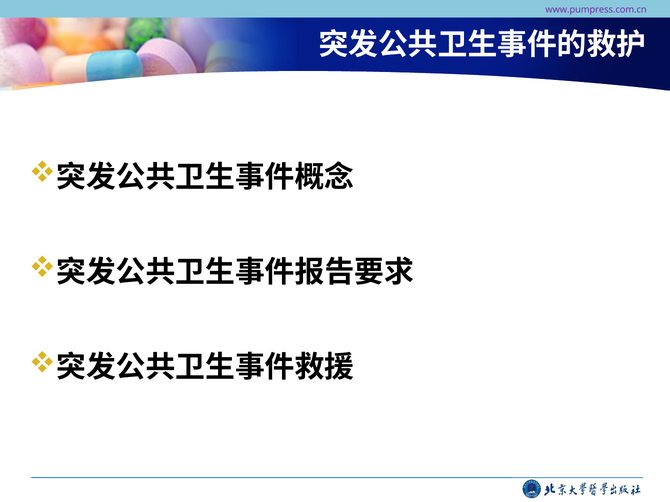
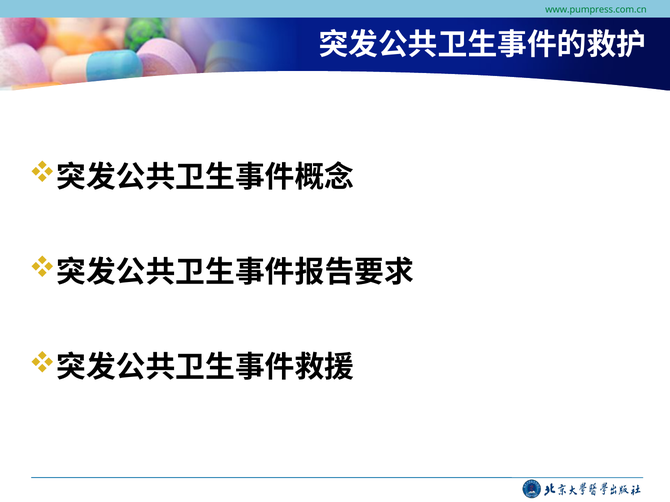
www.pumpress.com.cn colour: purple -> green
